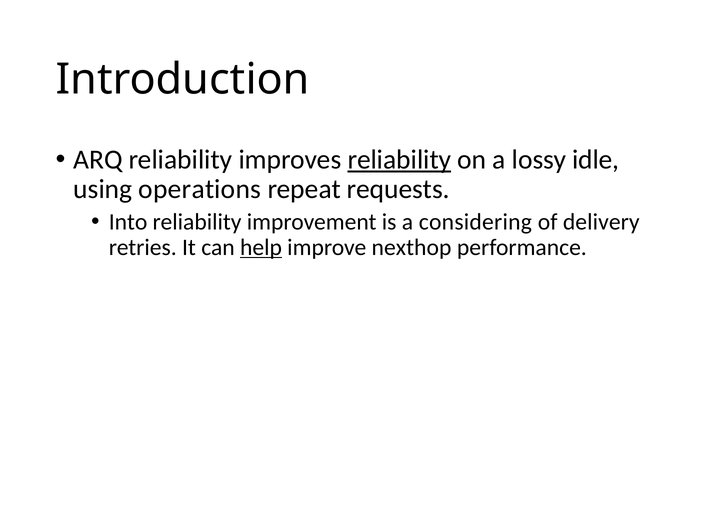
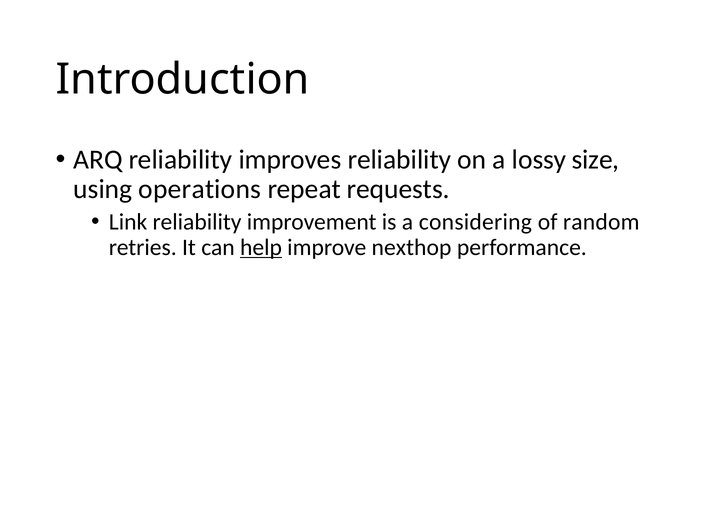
reliability at (399, 160) underline: present -> none
idle: idle -> size
Into: Into -> Link
delivery: delivery -> random
